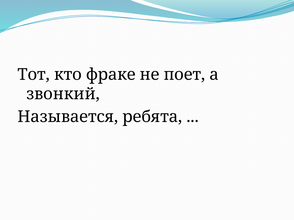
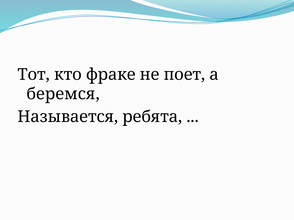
звонкий: звонкий -> беремся
